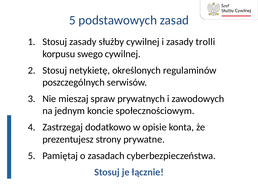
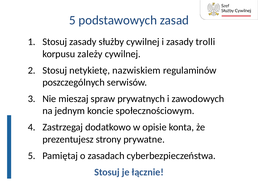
swego: swego -> zależy
określonych: określonych -> nazwiskiem
